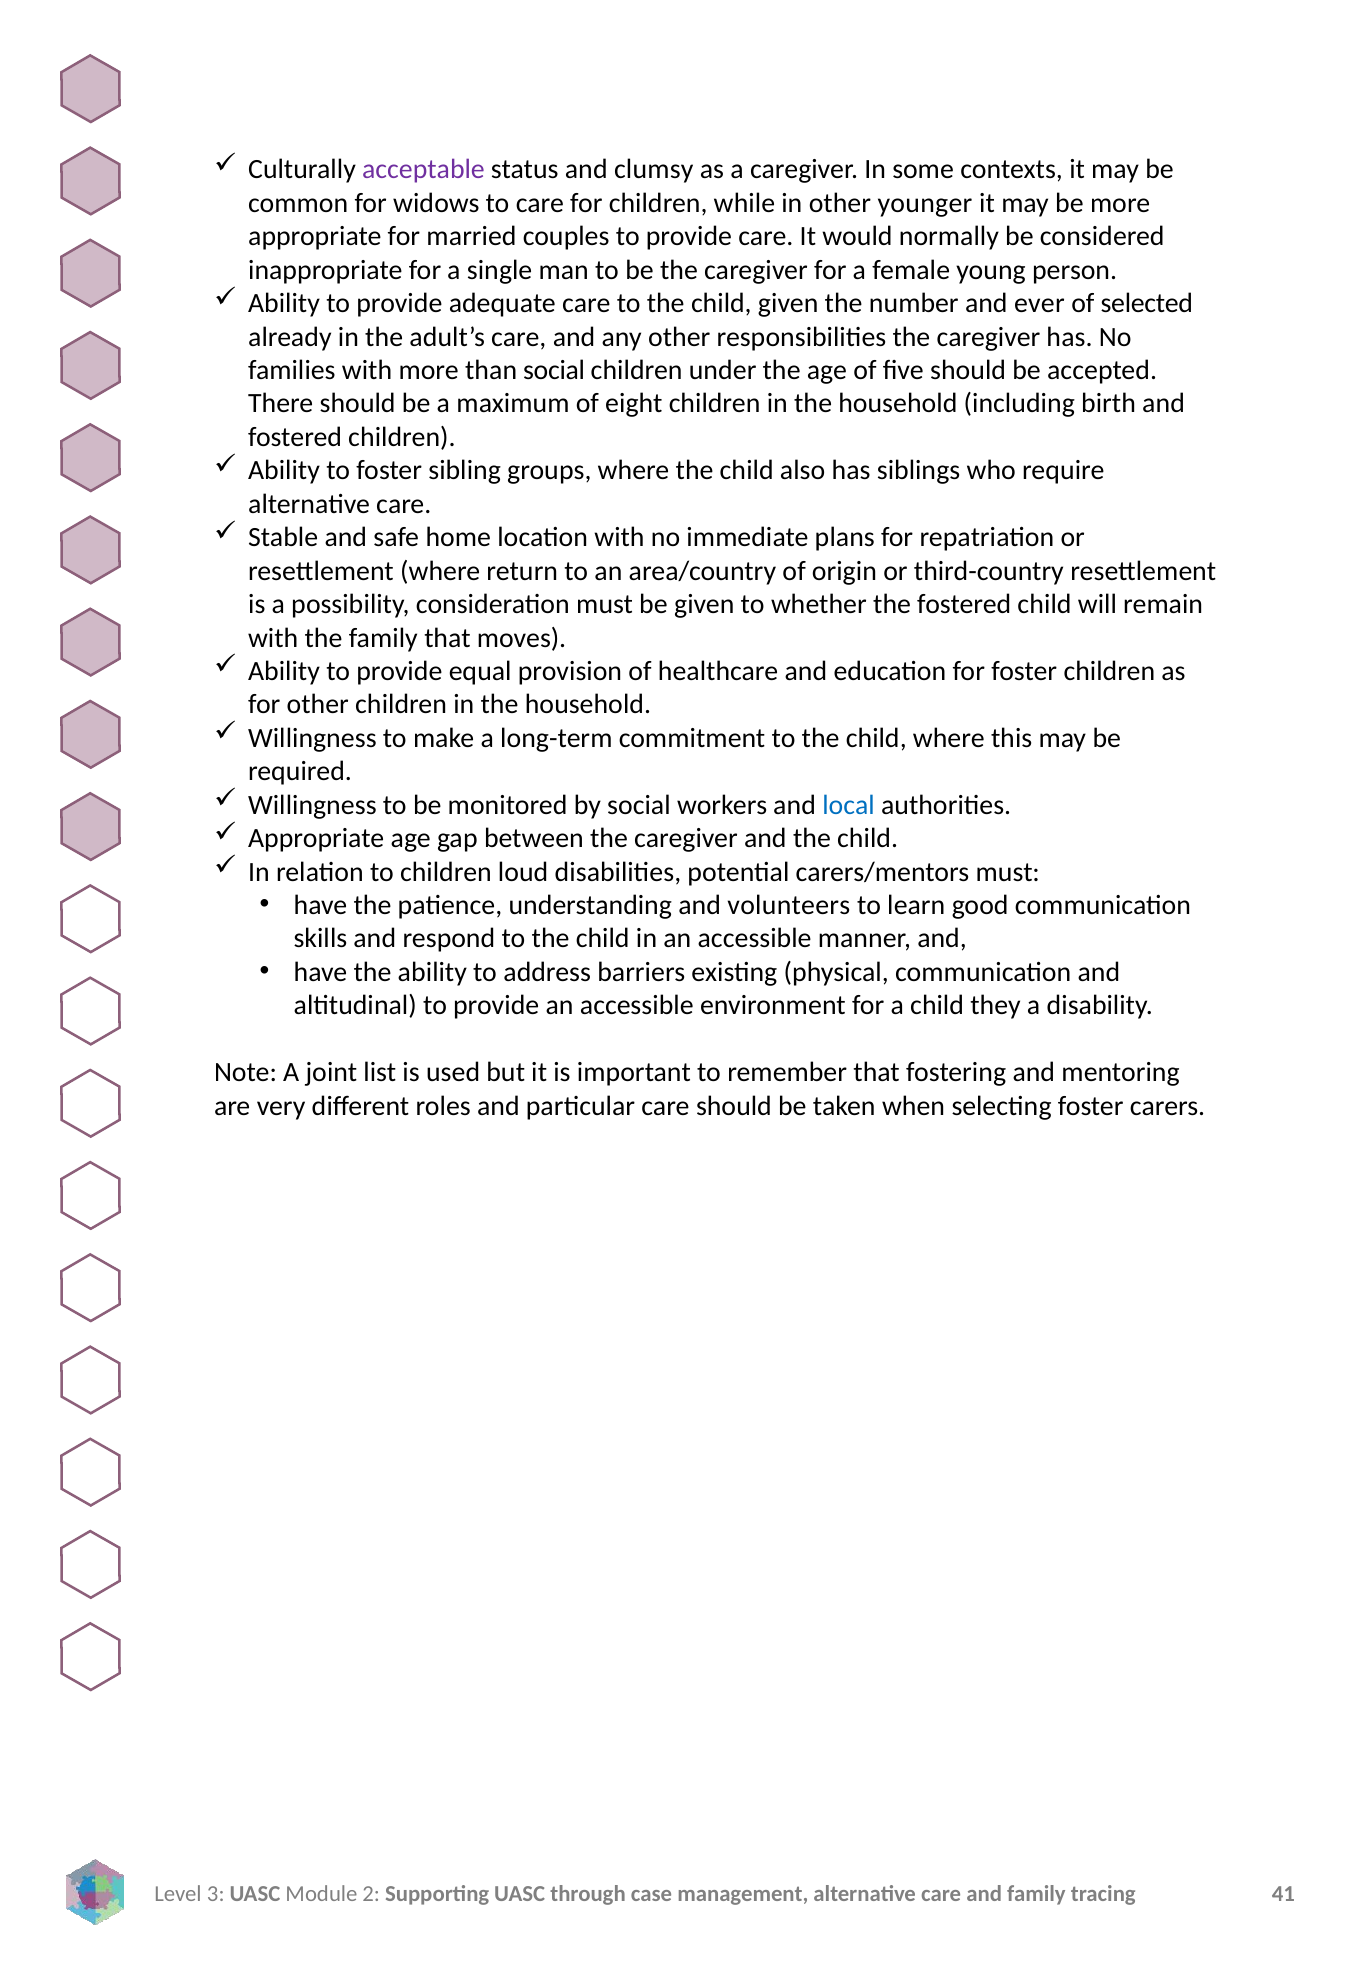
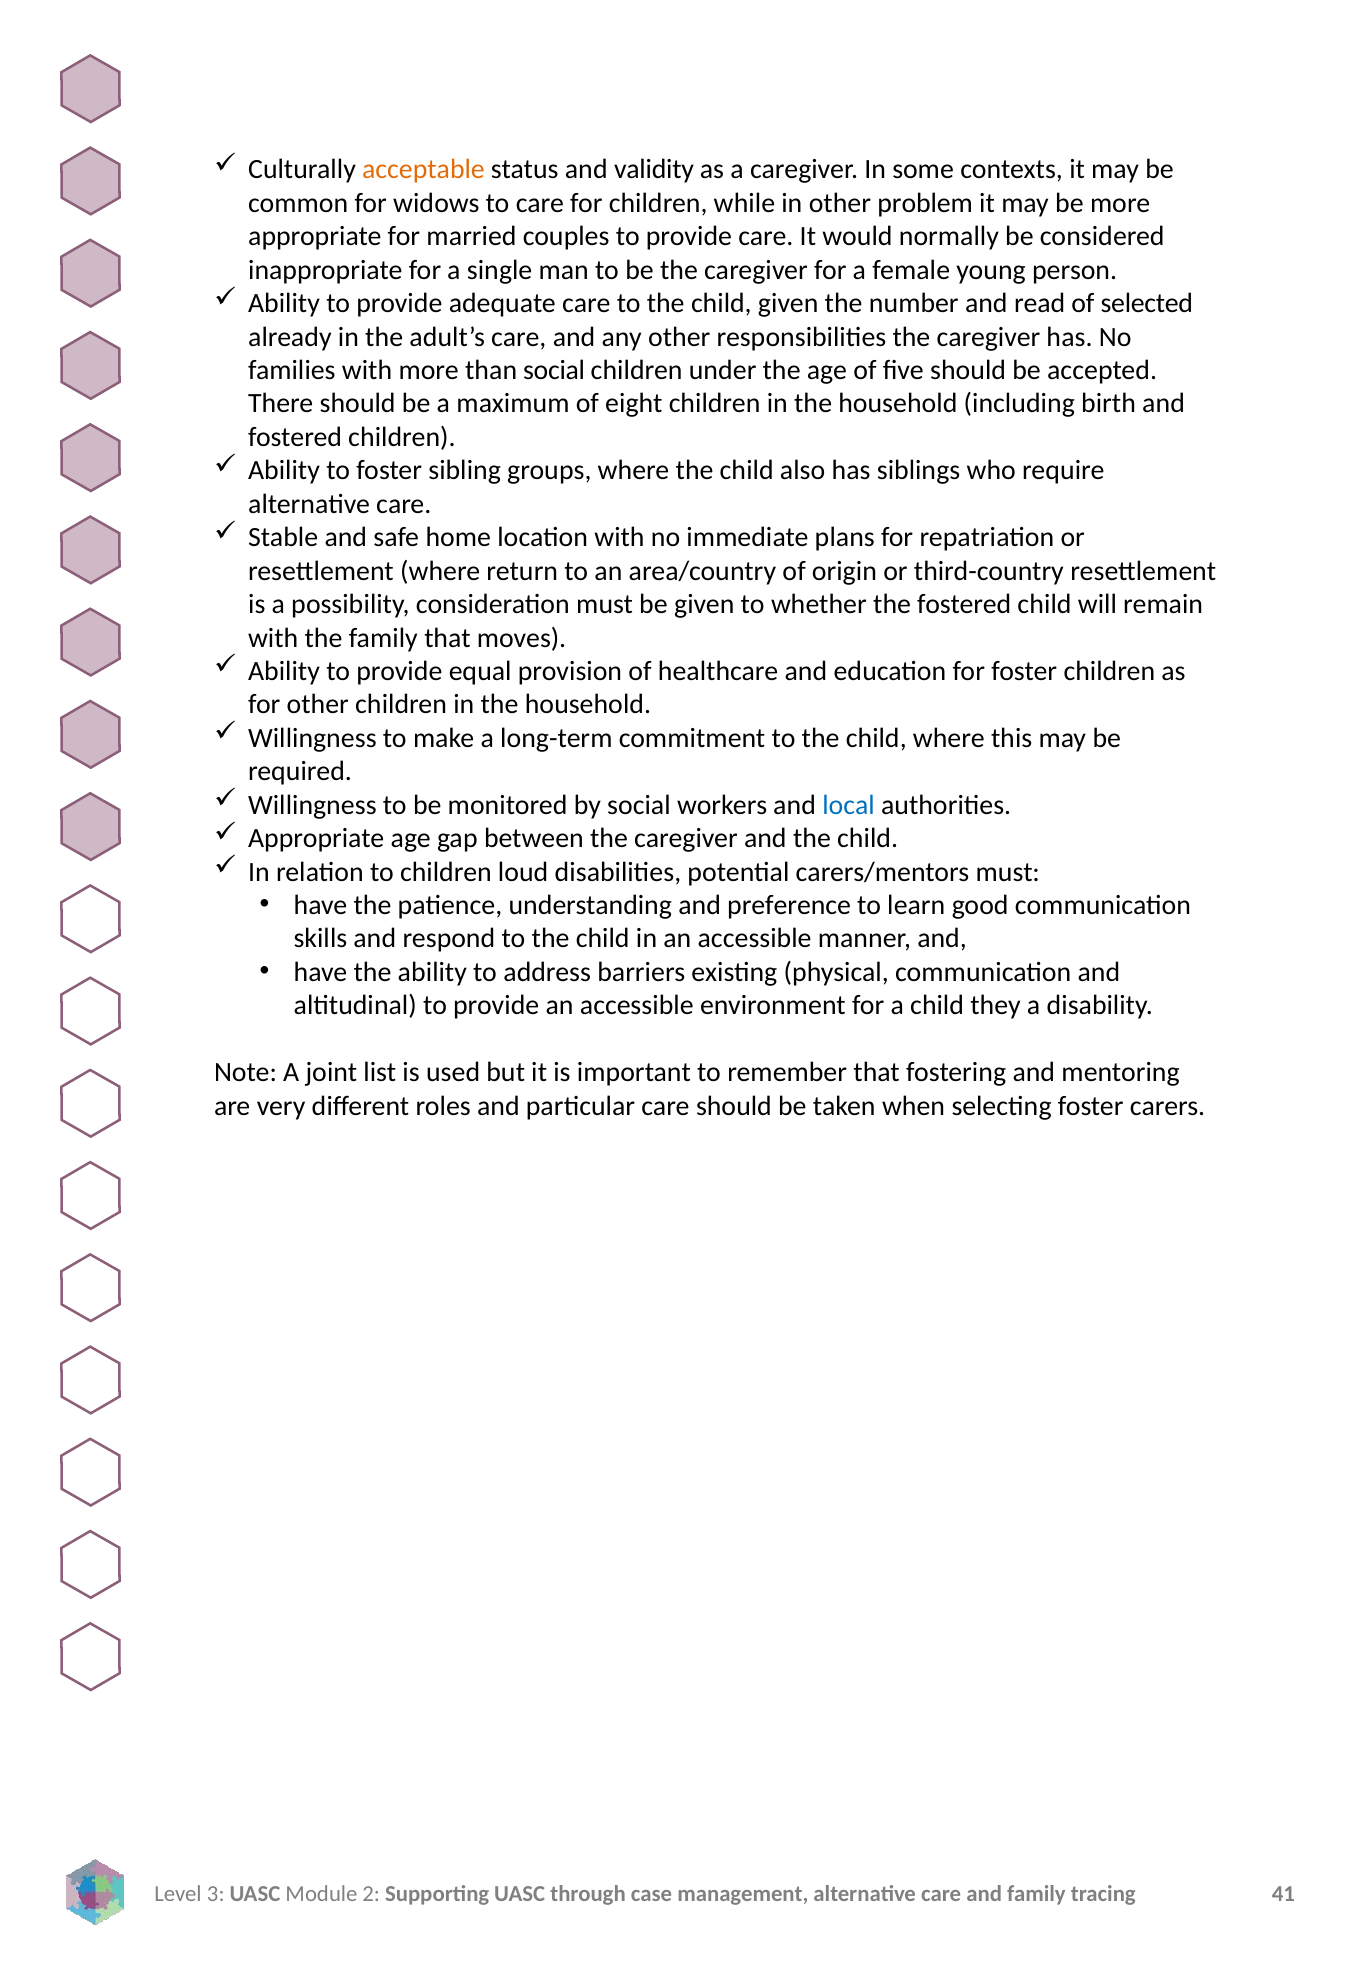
acceptable colour: purple -> orange
clumsy: clumsy -> validity
younger: younger -> problem
ever: ever -> read
volunteers: volunteers -> preference
